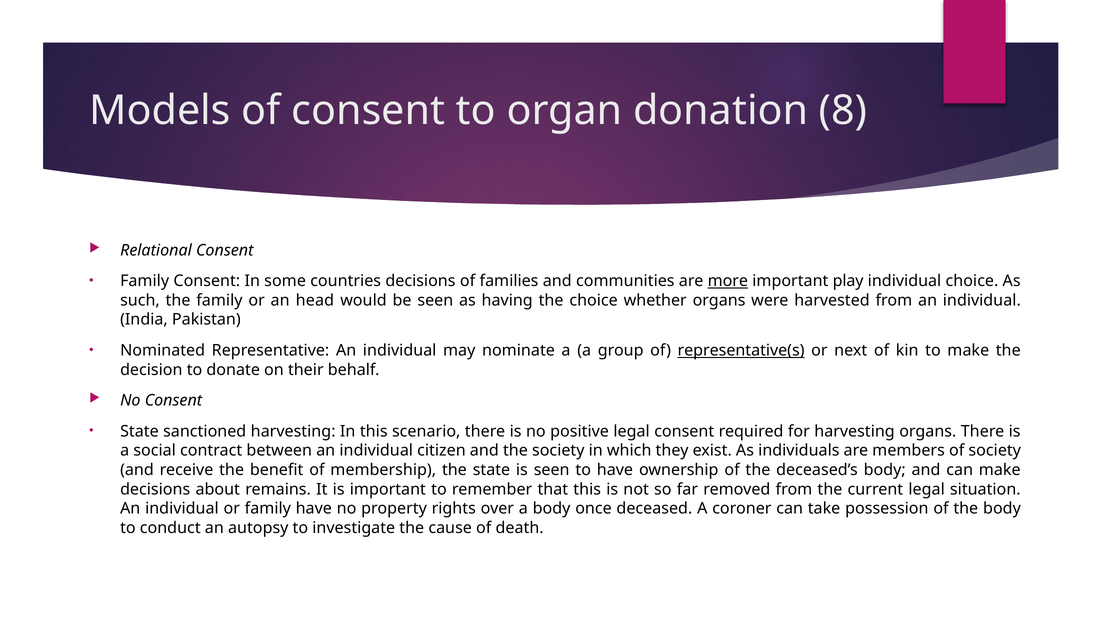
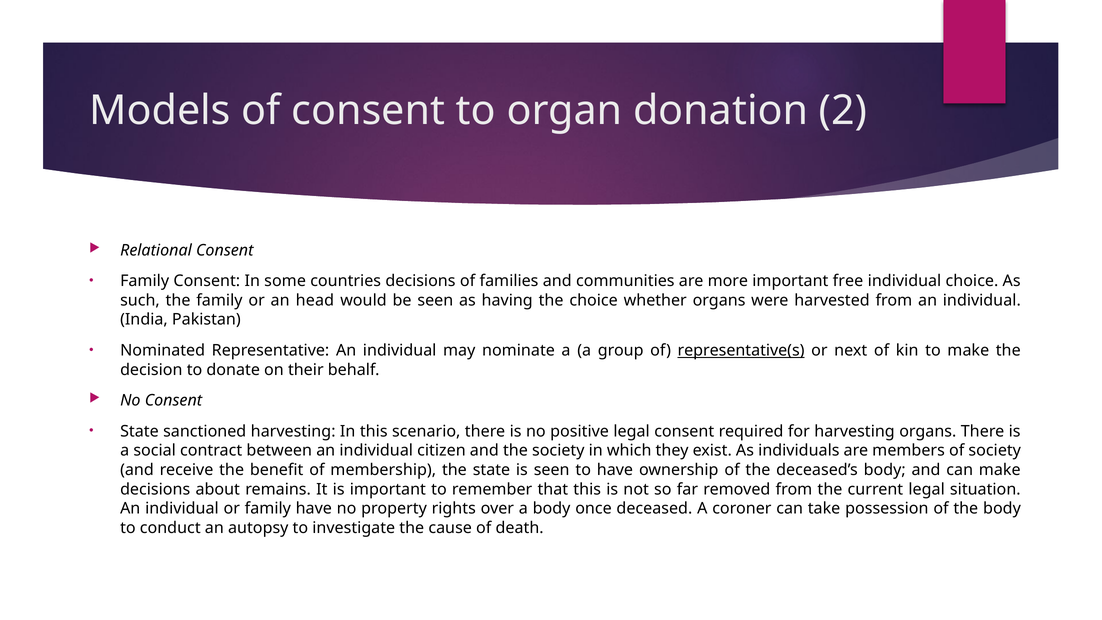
8: 8 -> 2
more underline: present -> none
play: play -> free
